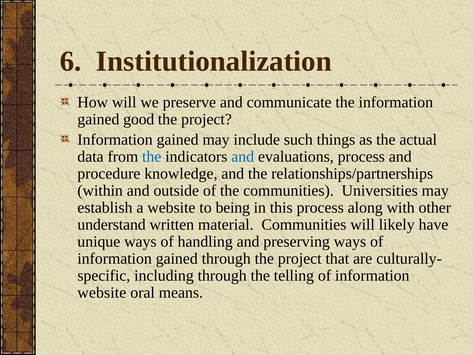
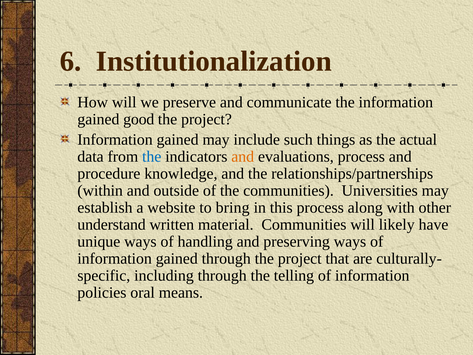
and at (243, 156) colour: blue -> orange
being: being -> bring
website at (102, 293): website -> policies
